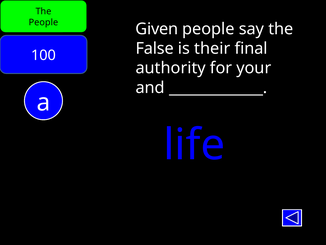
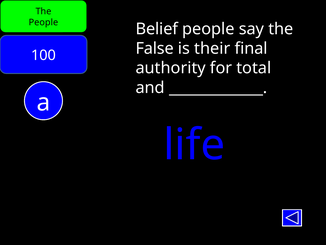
Given: Given -> Belief
your: your -> total
